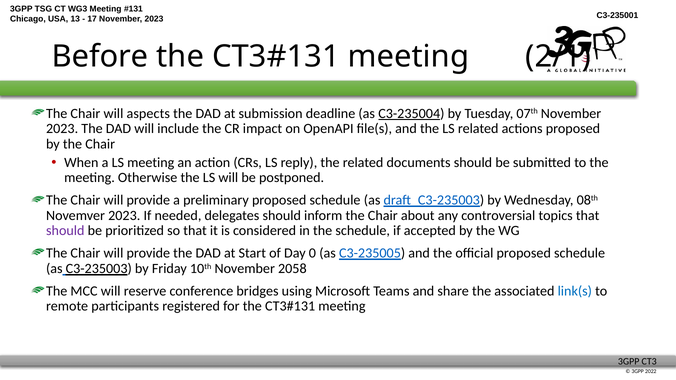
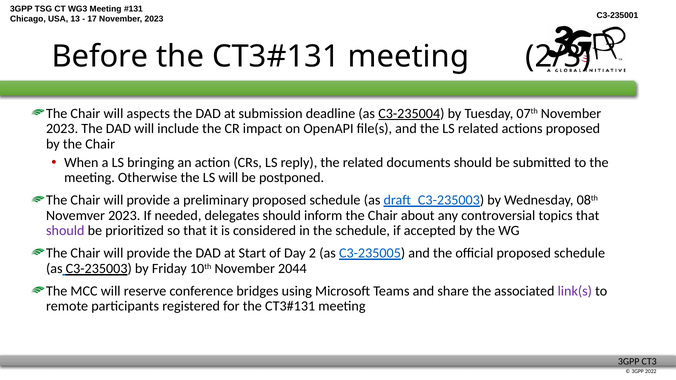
2/1: 2/1 -> 2/3
LS meeting: meeting -> bringing
0: 0 -> 2
2058: 2058 -> 2044
link(s colour: blue -> purple
